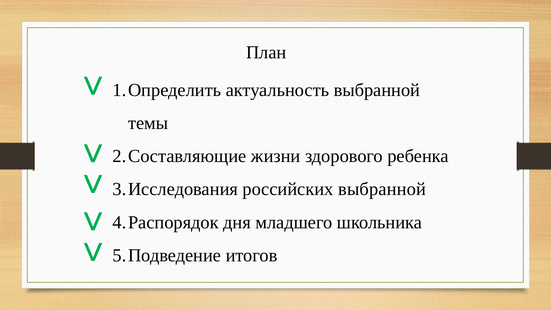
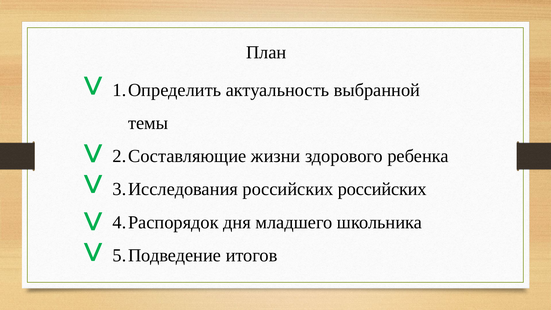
российских выбранной: выбранной -> российских
